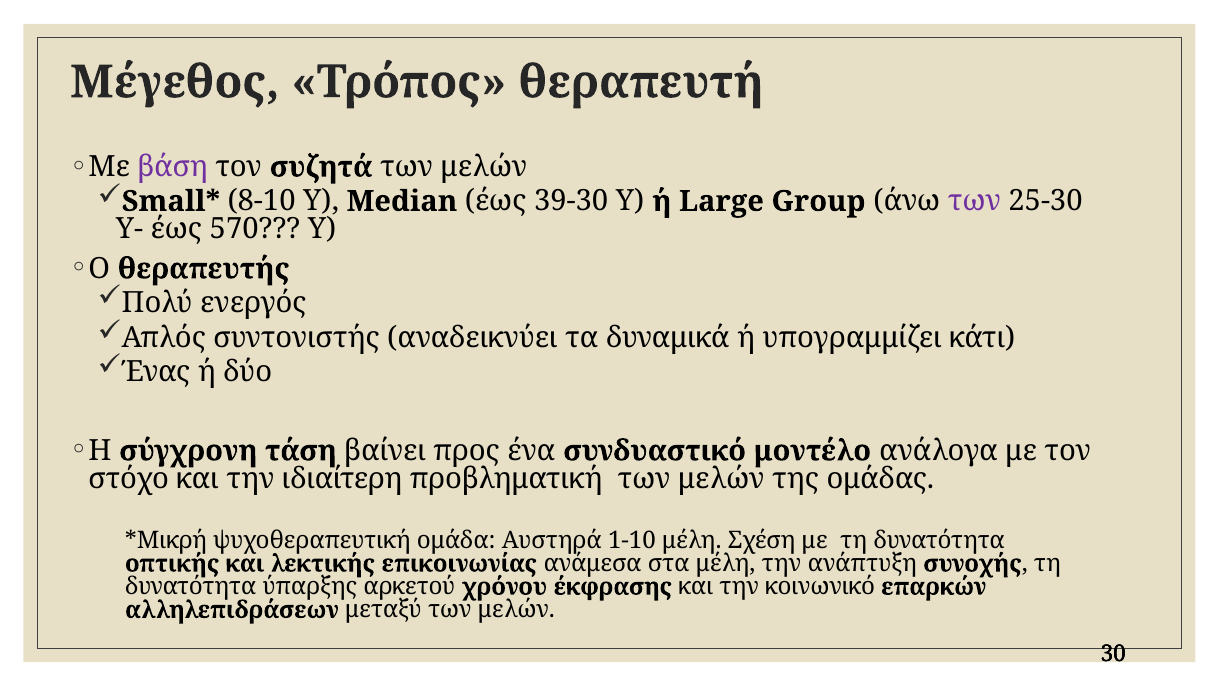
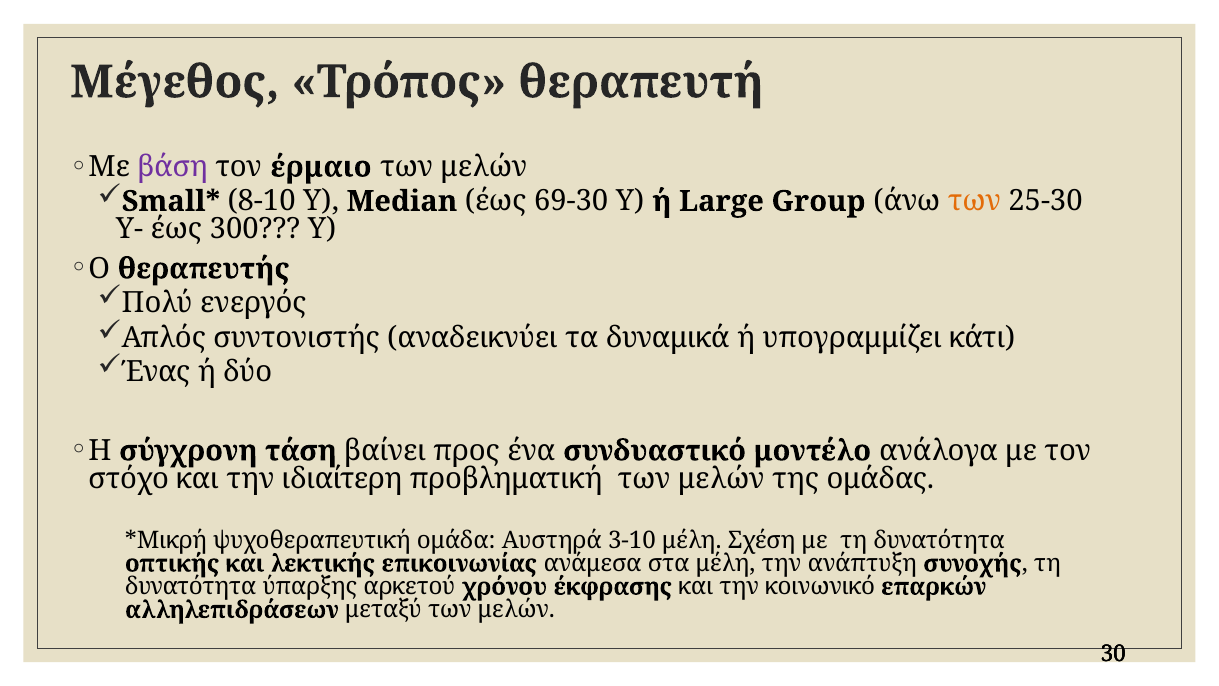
συζητά: συζητά -> έρμαιο
39-30: 39-30 -> 69-30
των at (974, 201) colour: purple -> orange
570: 570 -> 300
1-10: 1-10 -> 3-10
